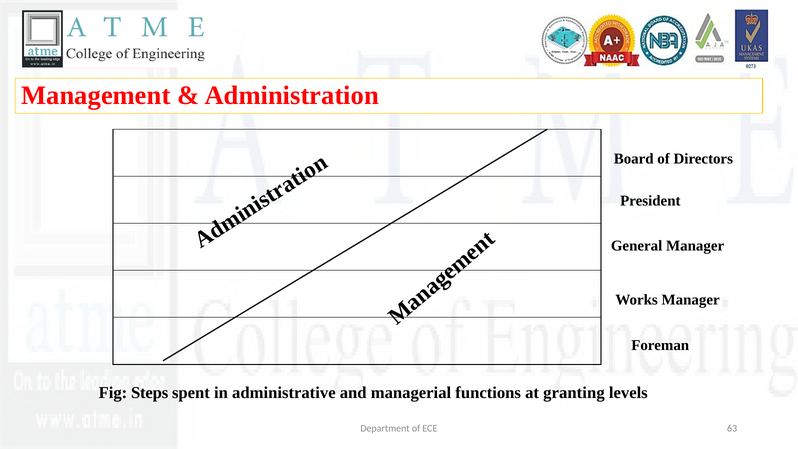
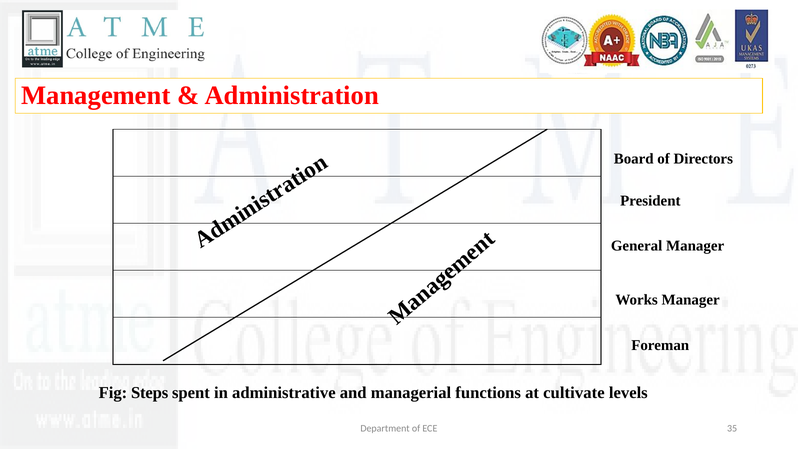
granting: granting -> cultivate
63: 63 -> 35
